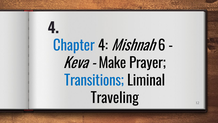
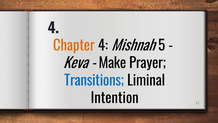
Chapter colour: blue -> orange
6: 6 -> 5
Traveling: Traveling -> Intention
